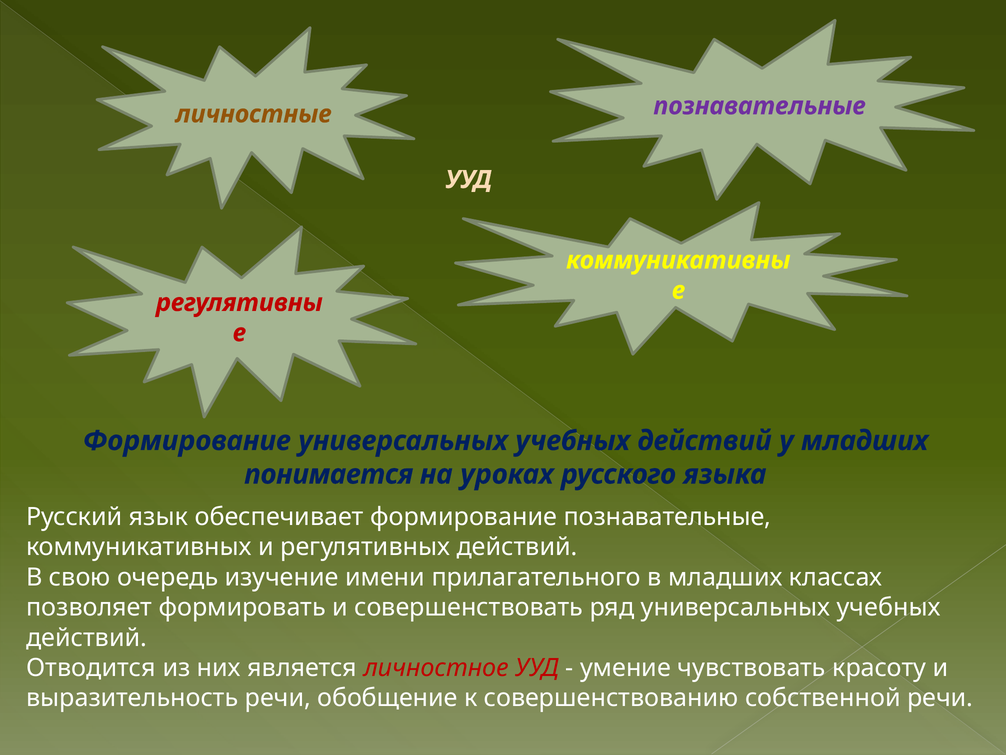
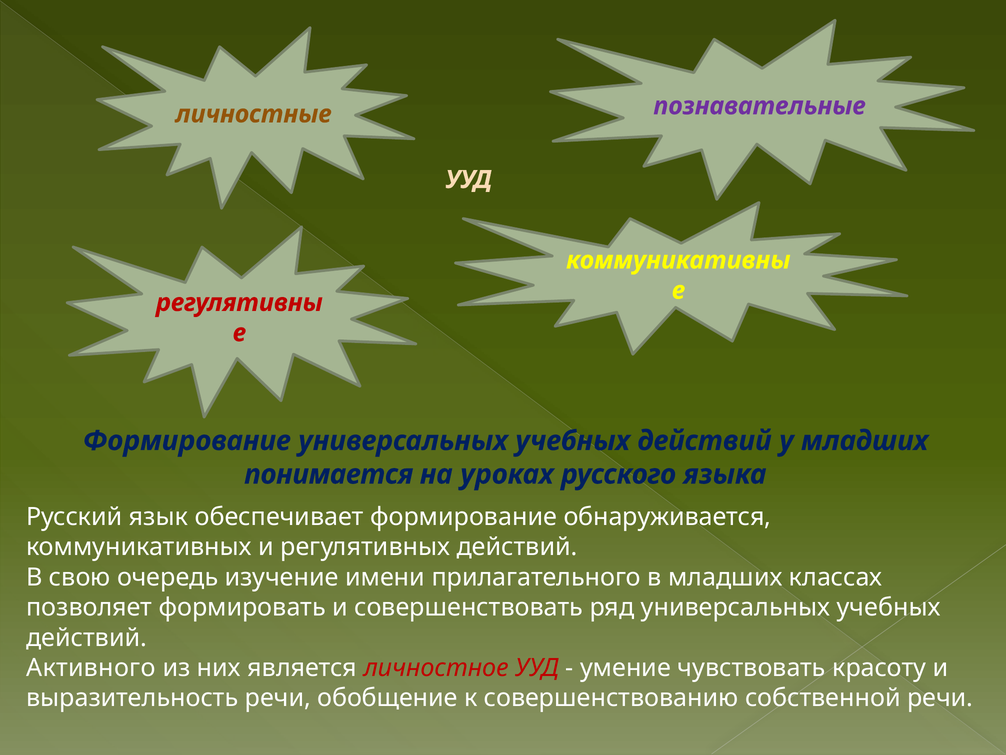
формирование познавательные: познавательные -> обнаруживается
Отводится: Отводится -> Активного
